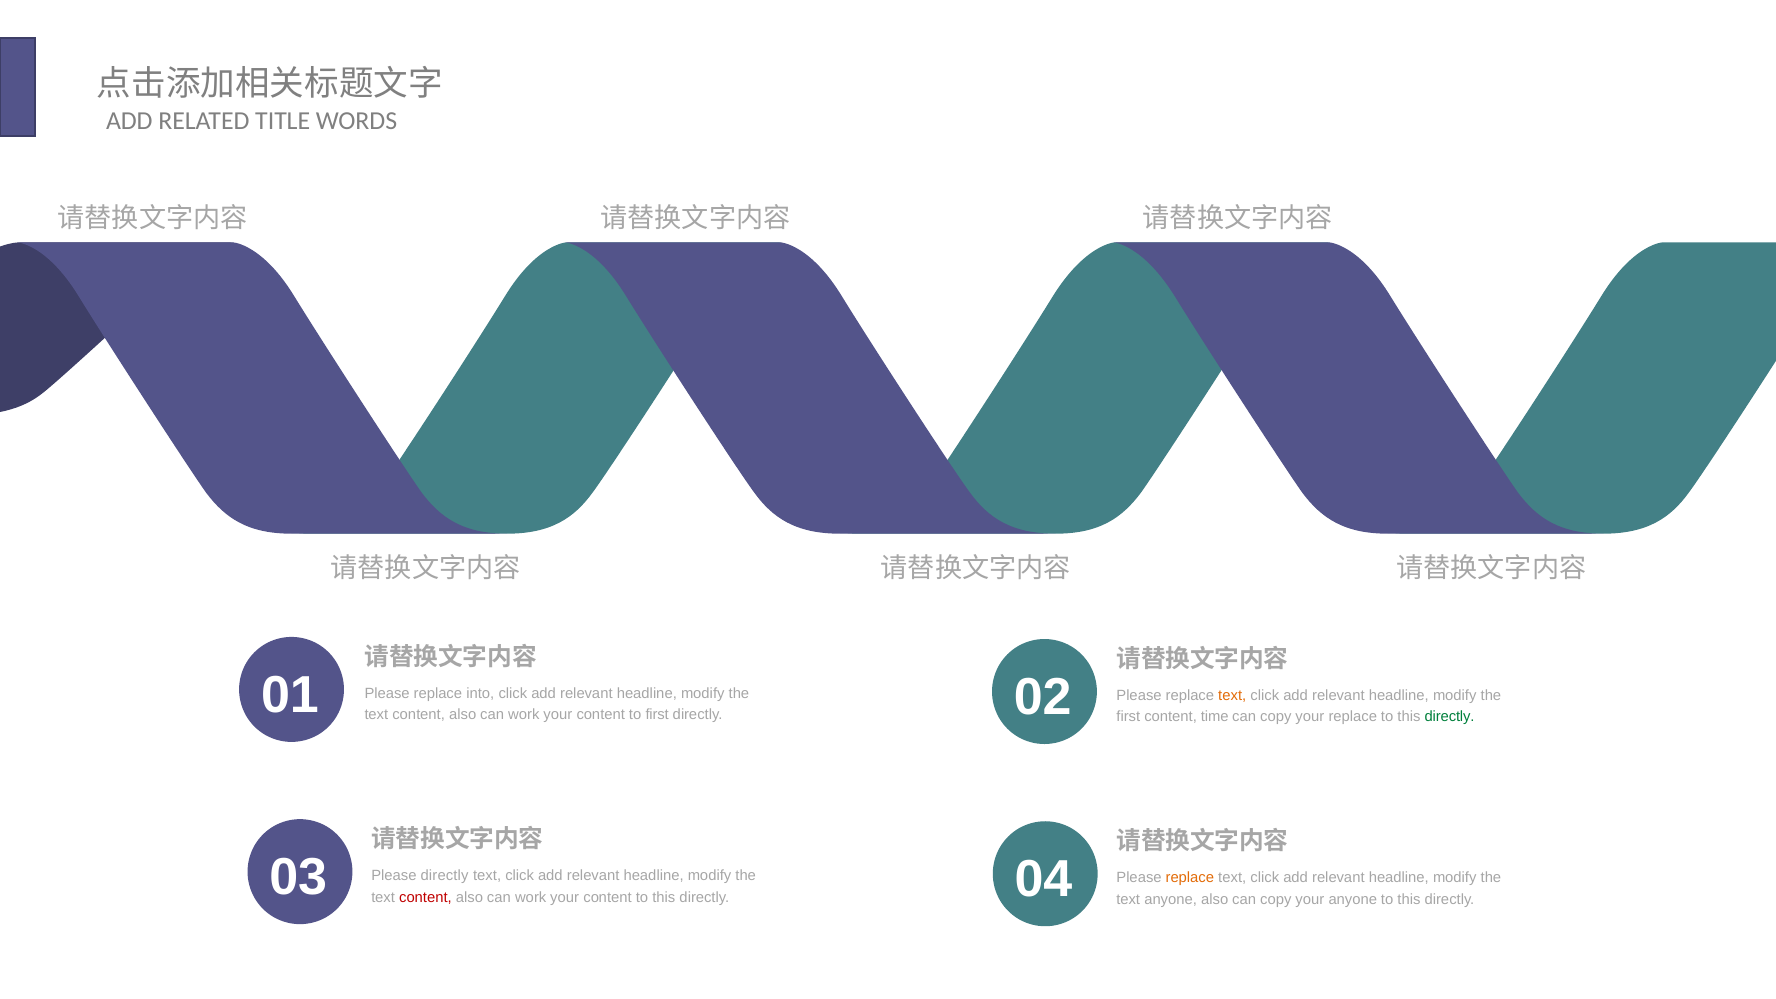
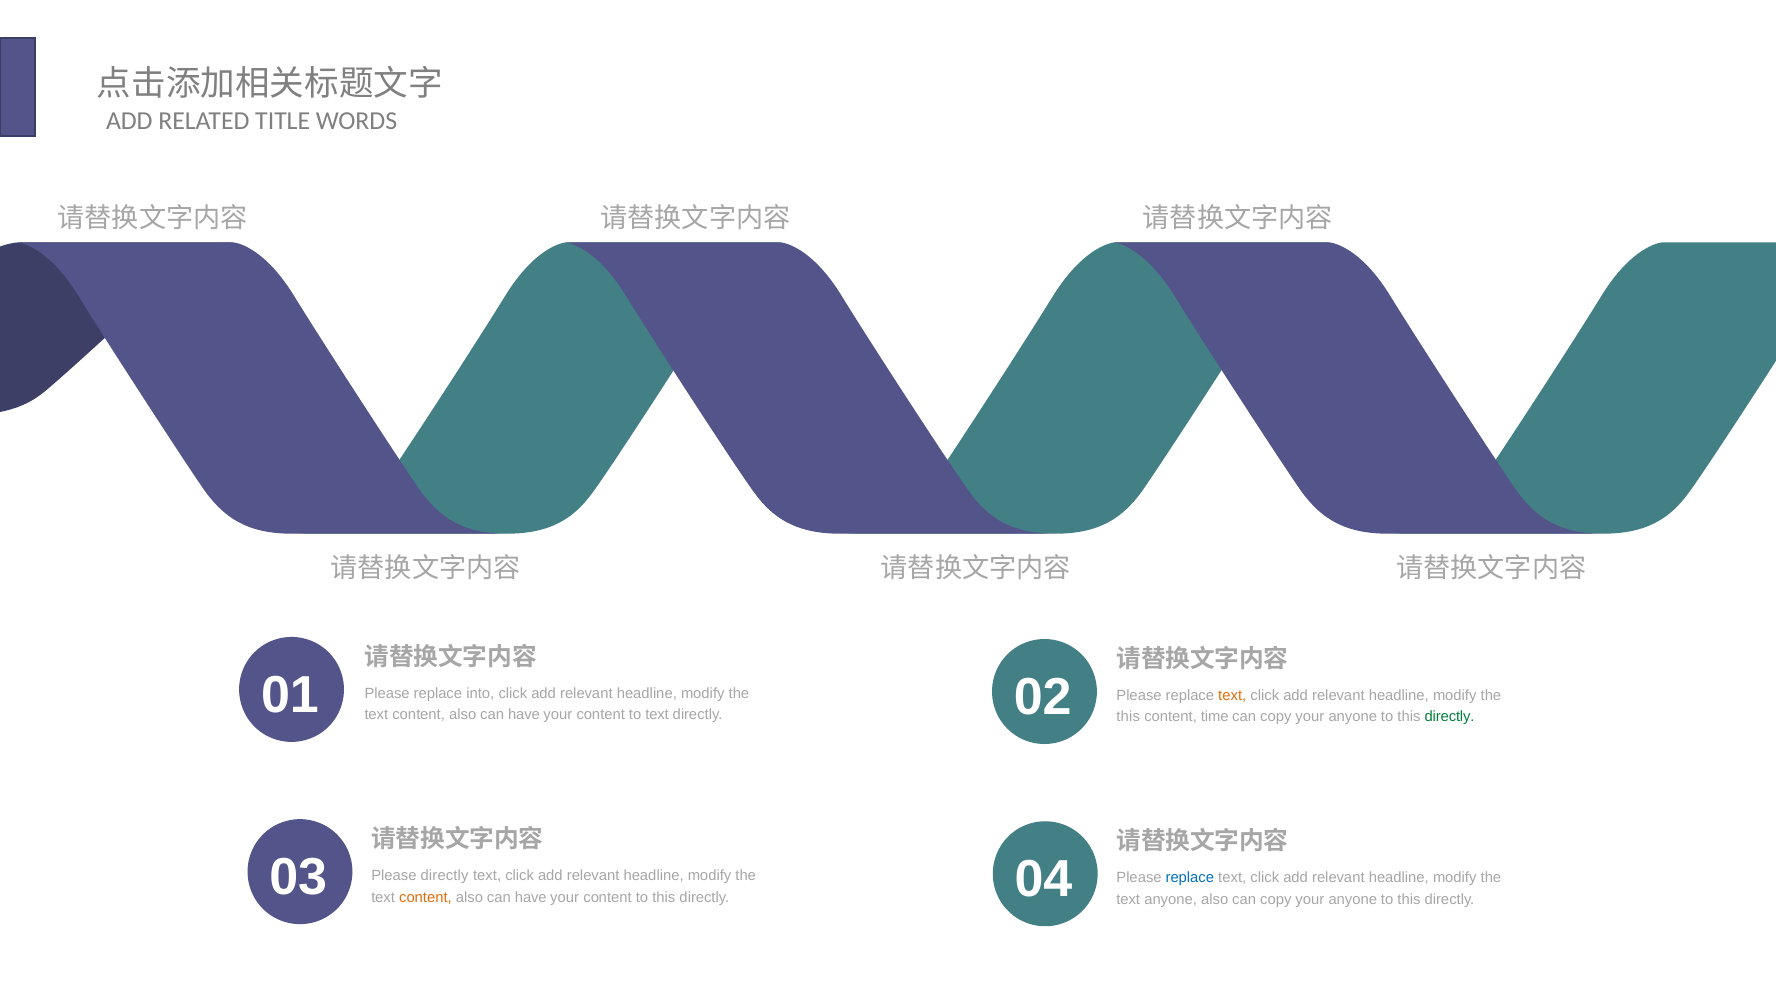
work at (524, 715): work -> have
to first: first -> text
first at (1128, 717): first -> this
replace at (1353, 717): replace -> anyone
replace at (1190, 878) colour: orange -> blue
content at (425, 897) colour: red -> orange
work at (531, 897): work -> have
